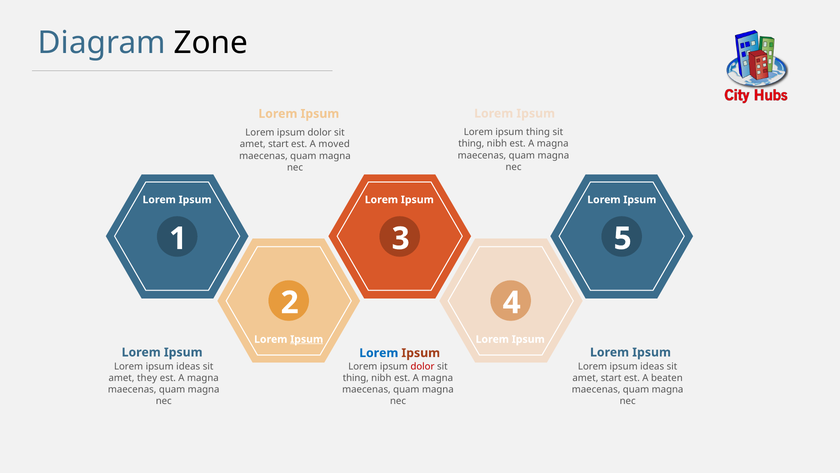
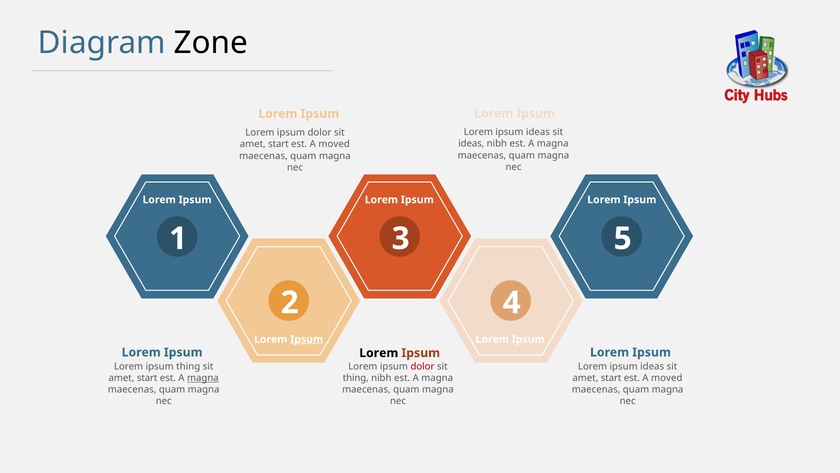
thing at (538, 132): thing -> ideas
thing at (471, 144): thing -> ideas
Lorem at (379, 353) colour: blue -> black
ideas at (188, 366): ideas -> thing
beaten at (667, 377): beaten -> moved
they at (147, 378): they -> start
magna at (203, 378) underline: none -> present
